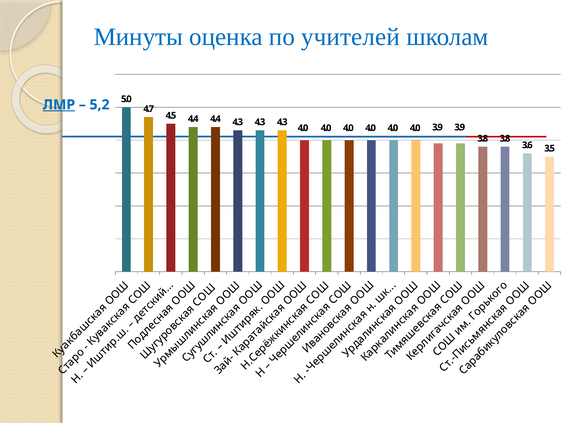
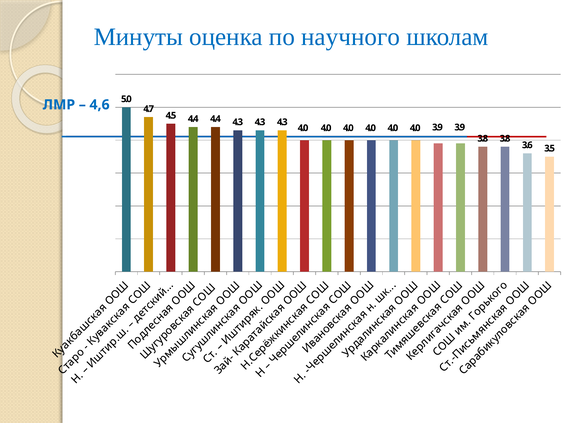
учителей: учителей -> научного
ЛМР underline: present -> none
5,2: 5,2 -> 4,6
